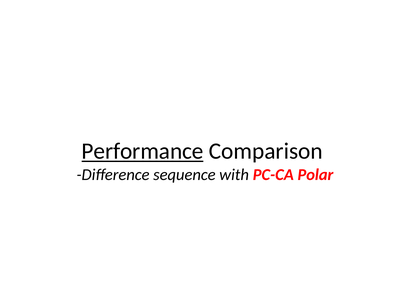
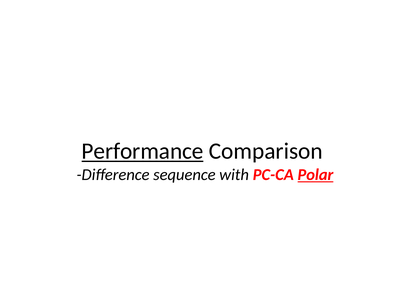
Polar underline: none -> present
